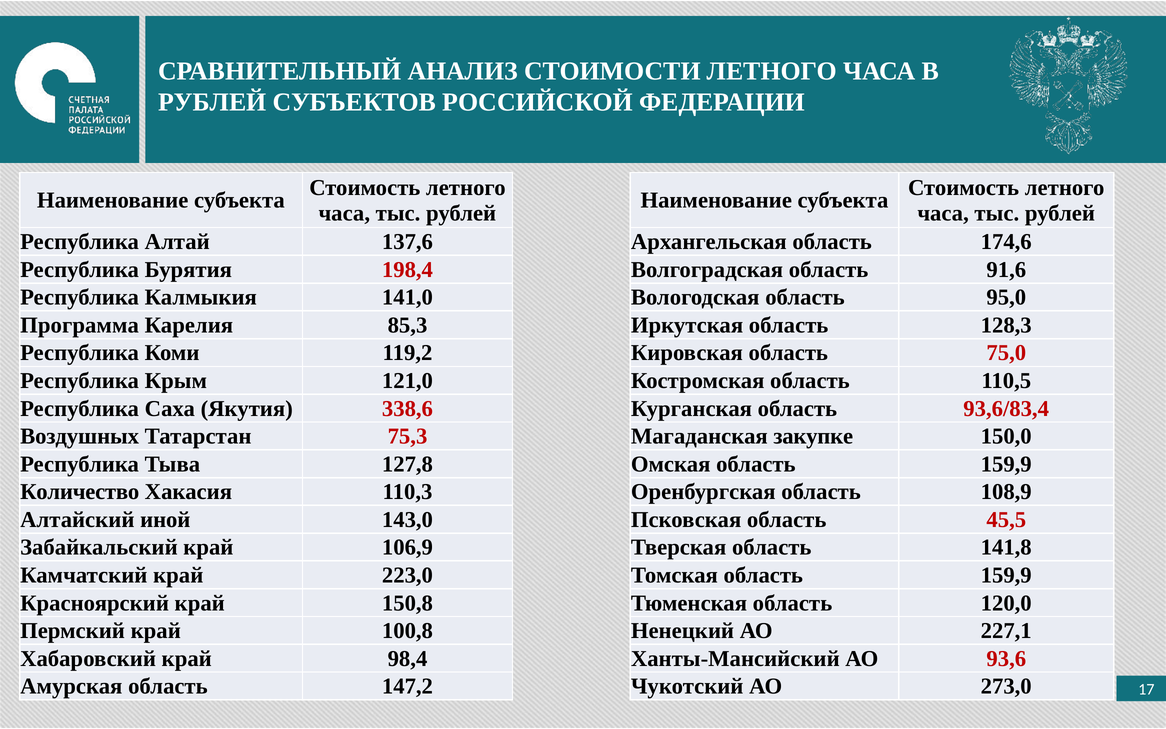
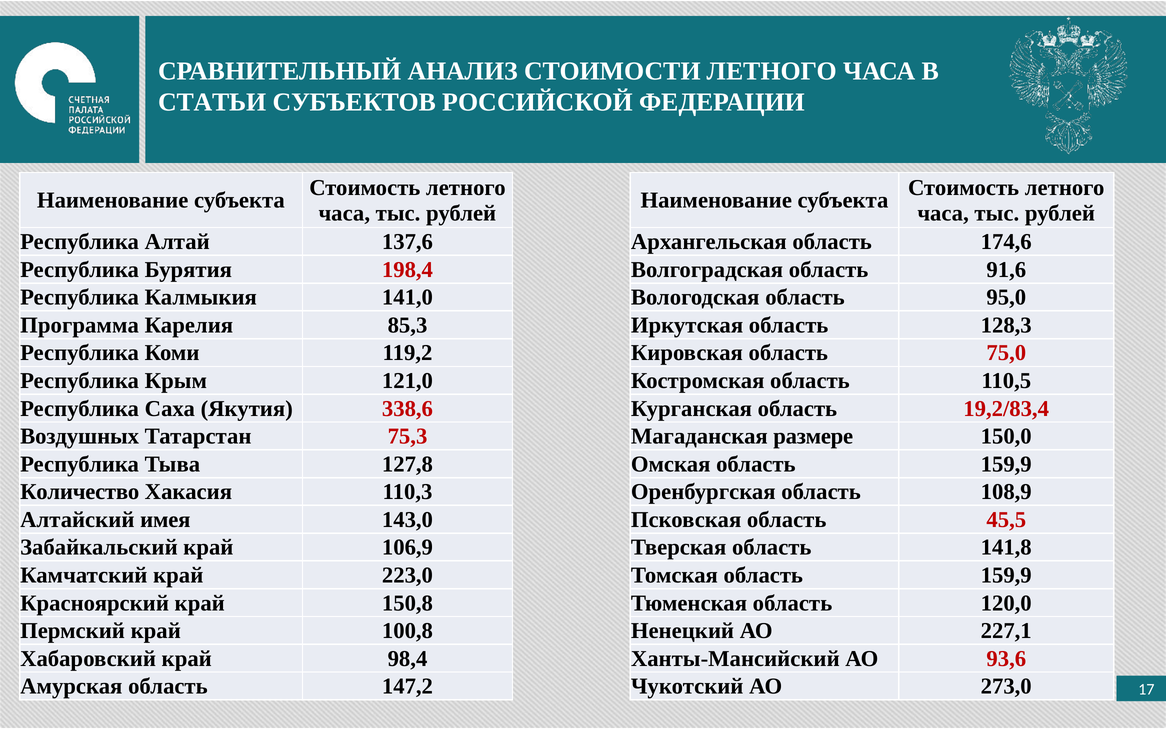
РУБЛЕЙ at (212, 102): РУБЛЕЙ -> СТАТЬИ
93,6/83,4: 93,6/83,4 -> 19,2/83,4
закупке: закупке -> размере
иной: иной -> имея
